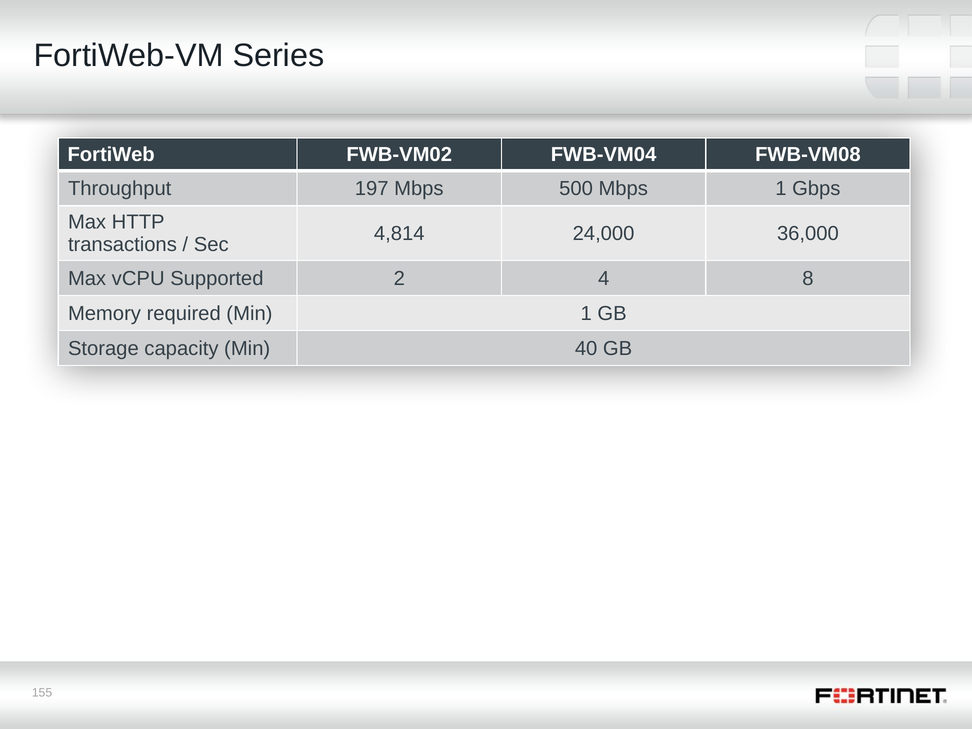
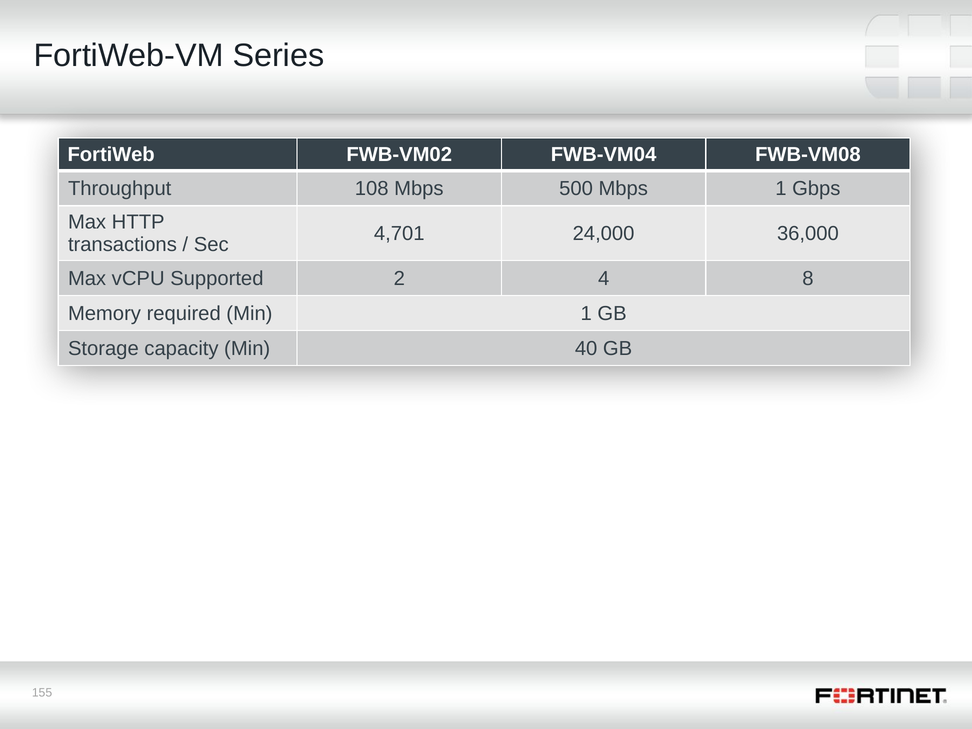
197: 197 -> 108
4,814: 4,814 -> 4,701
